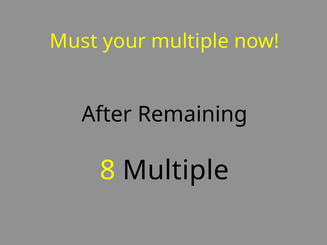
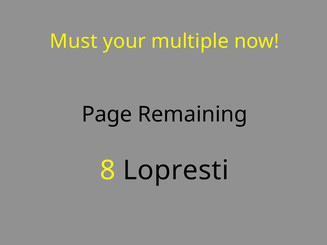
After: After -> Page
8 Multiple: Multiple -> Lopresti
